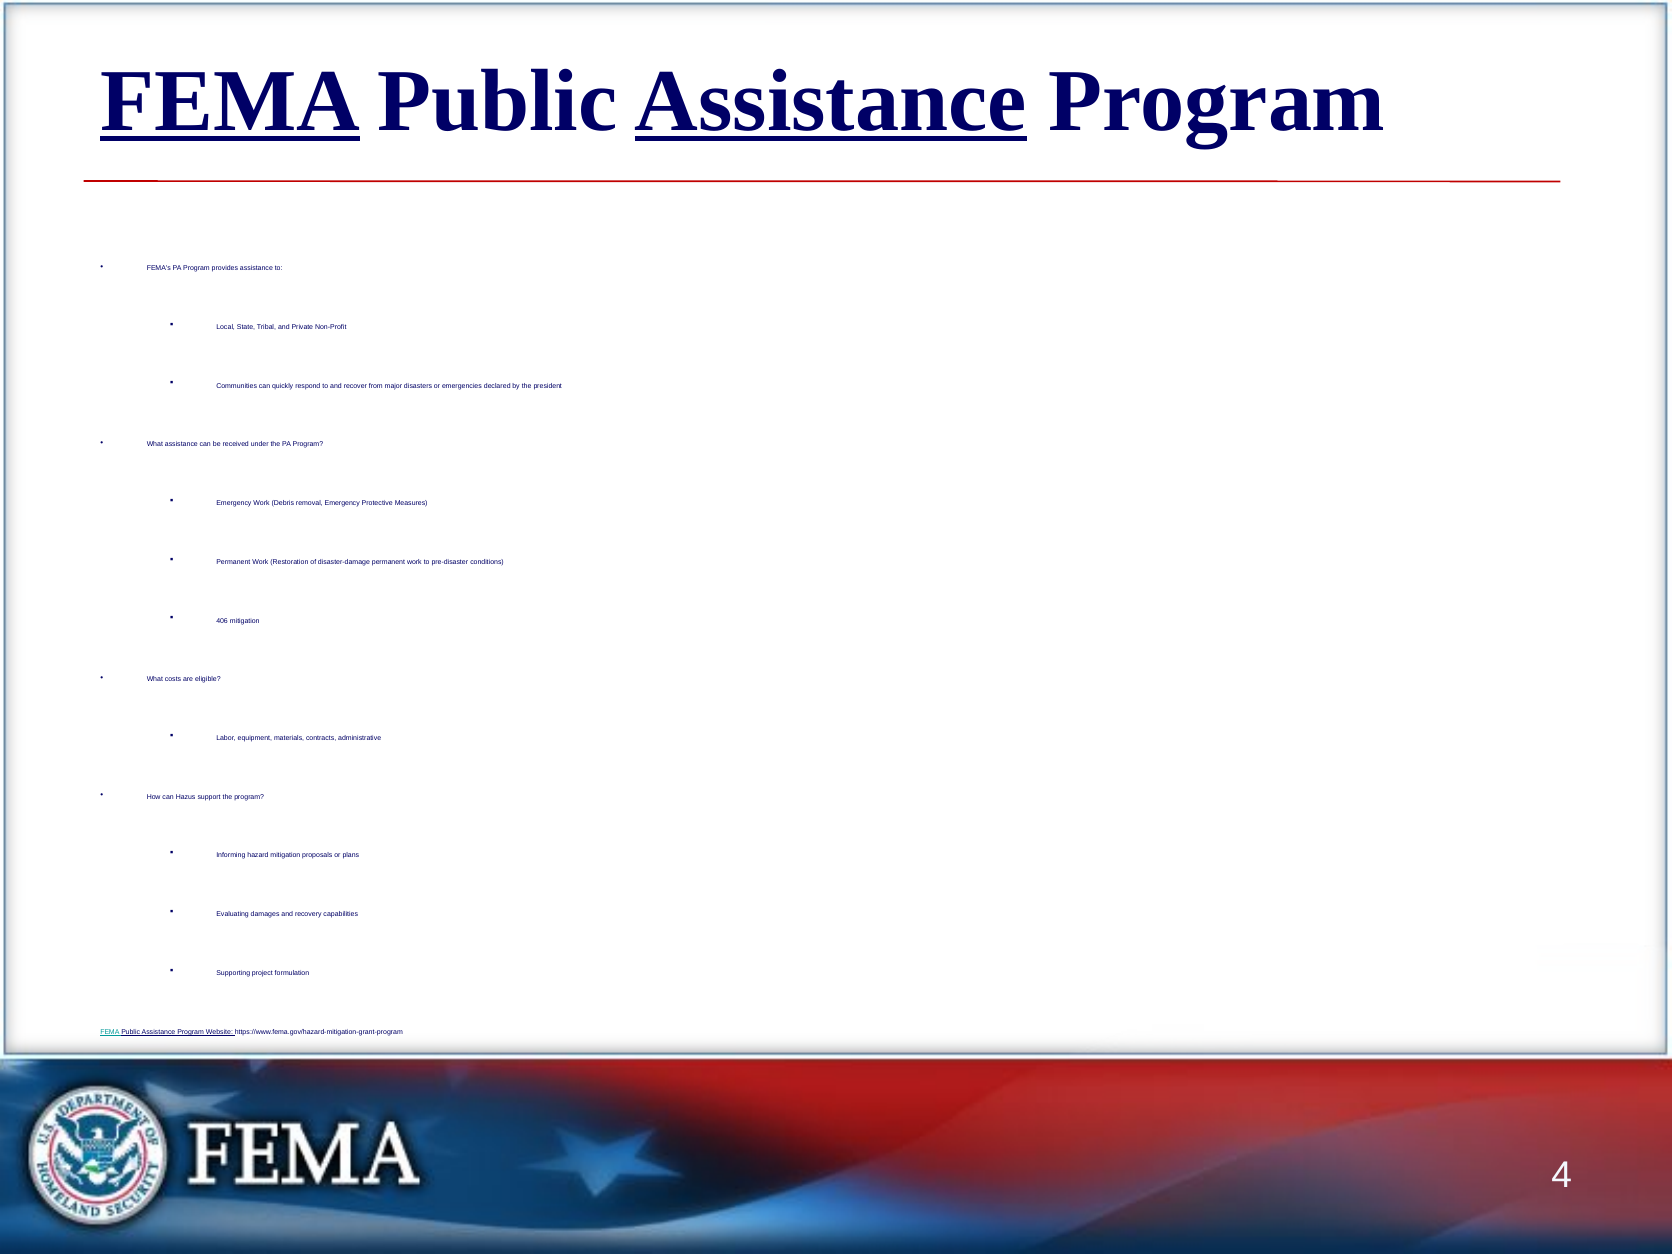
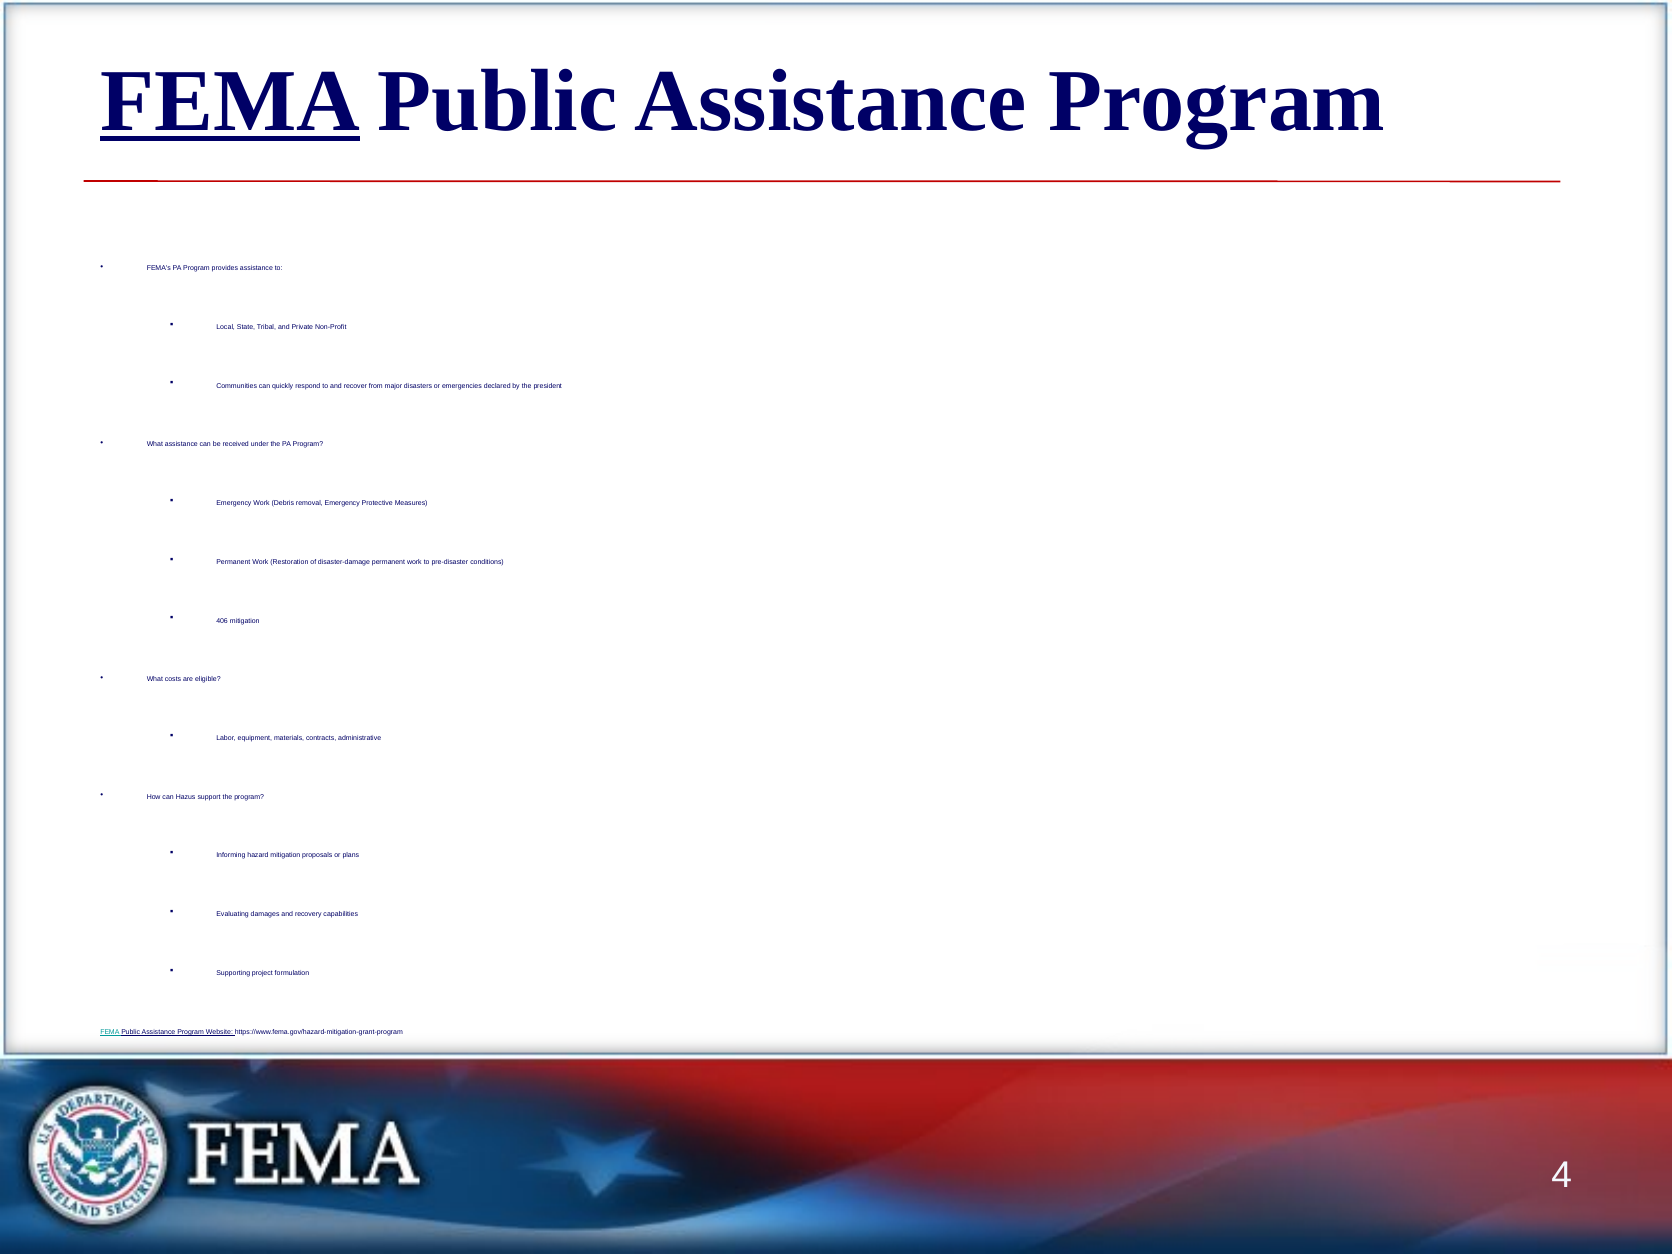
Assistance at (831, 101) underline: present -> none
